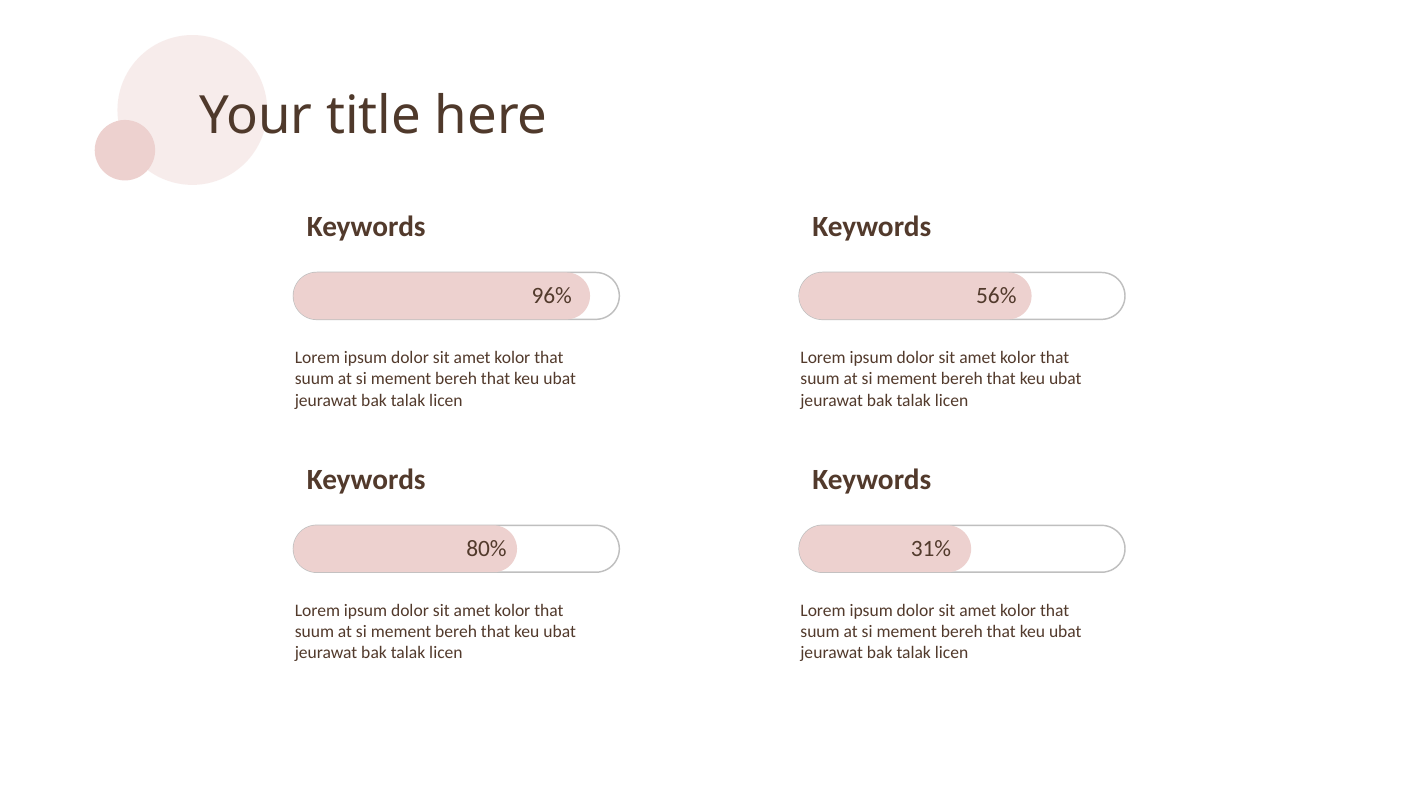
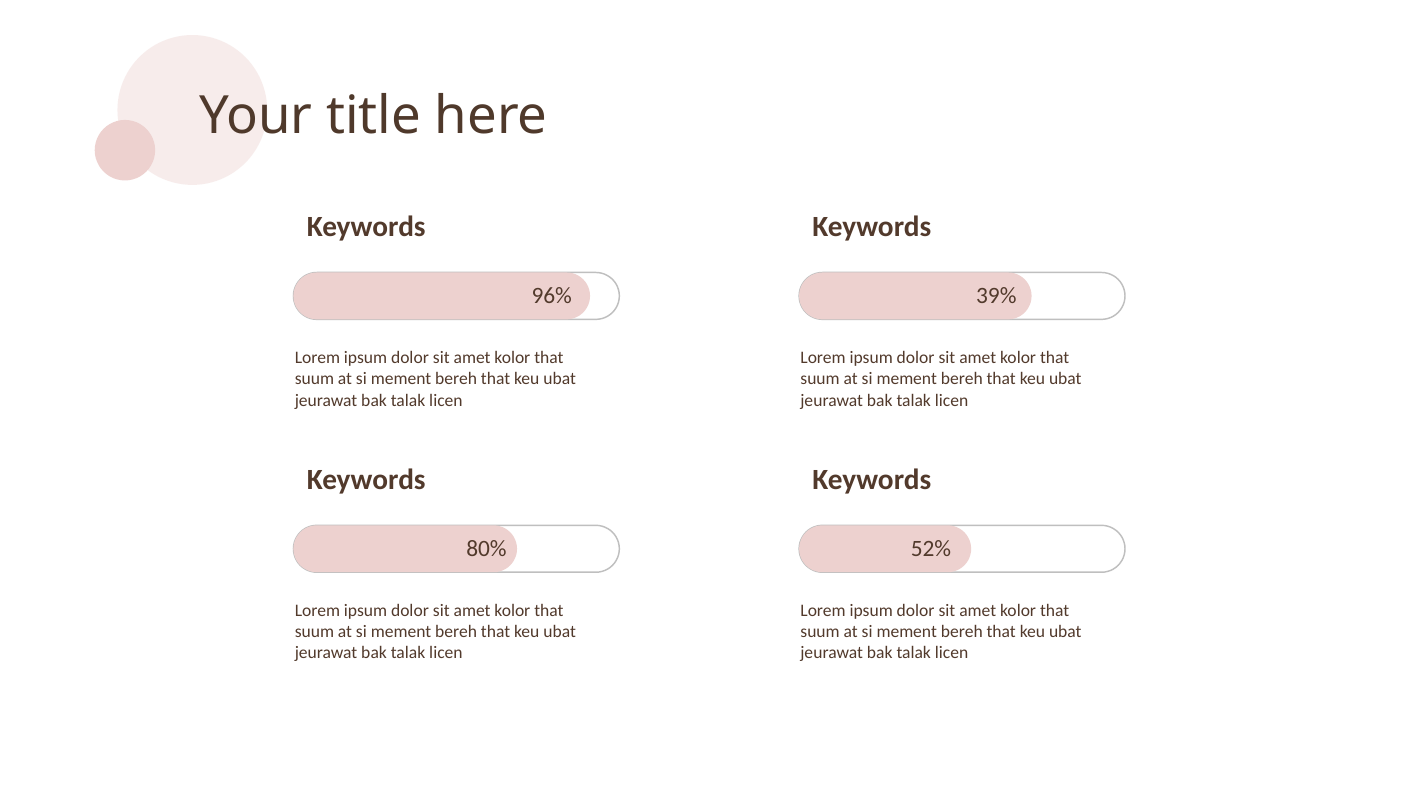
56%: 56% -> 39%
31%: 31% -> 52%
